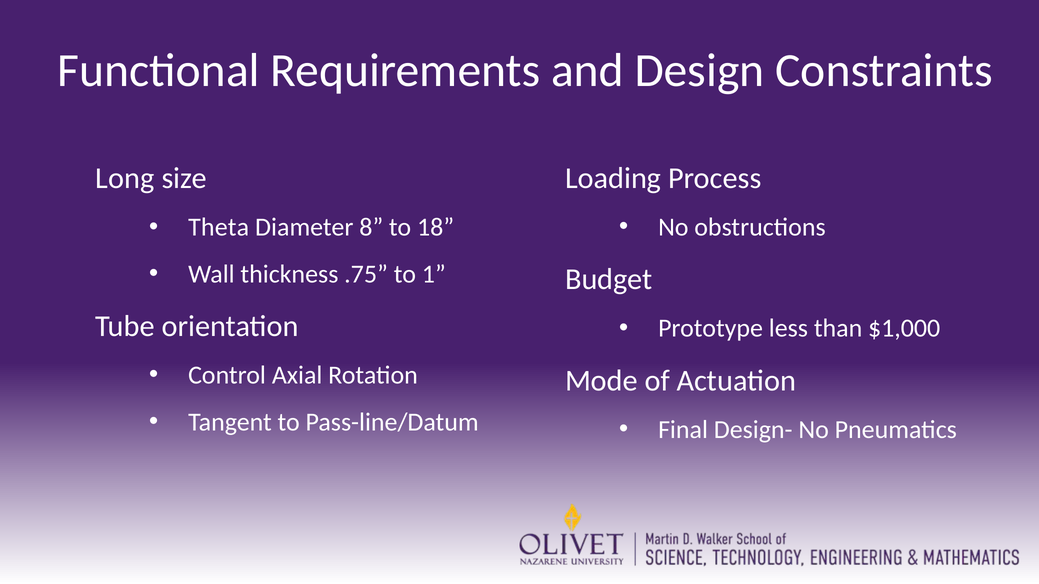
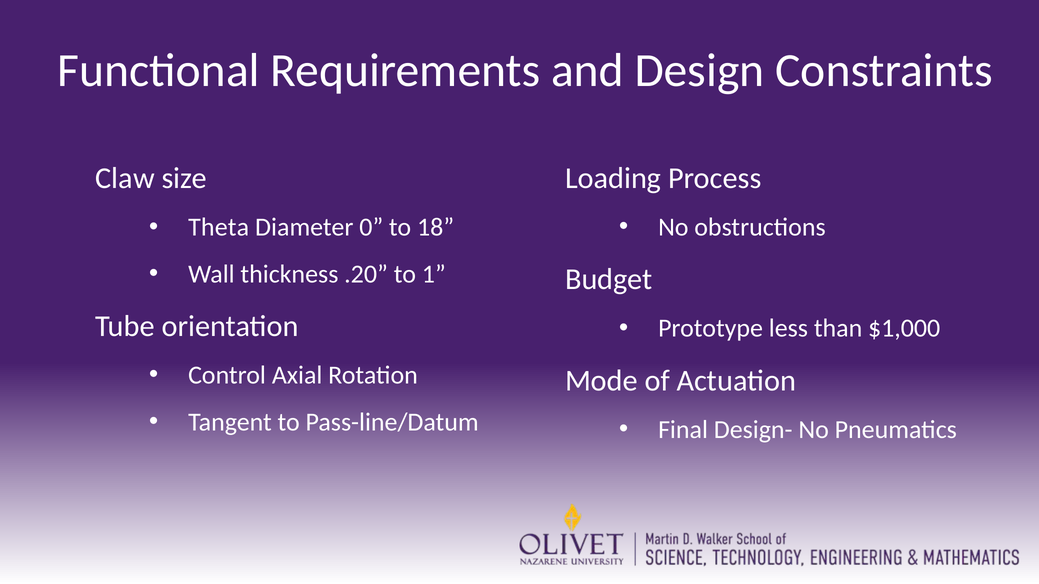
Long: Long -> Claw
8: 8 -> 0
.75: .75 -> .20
